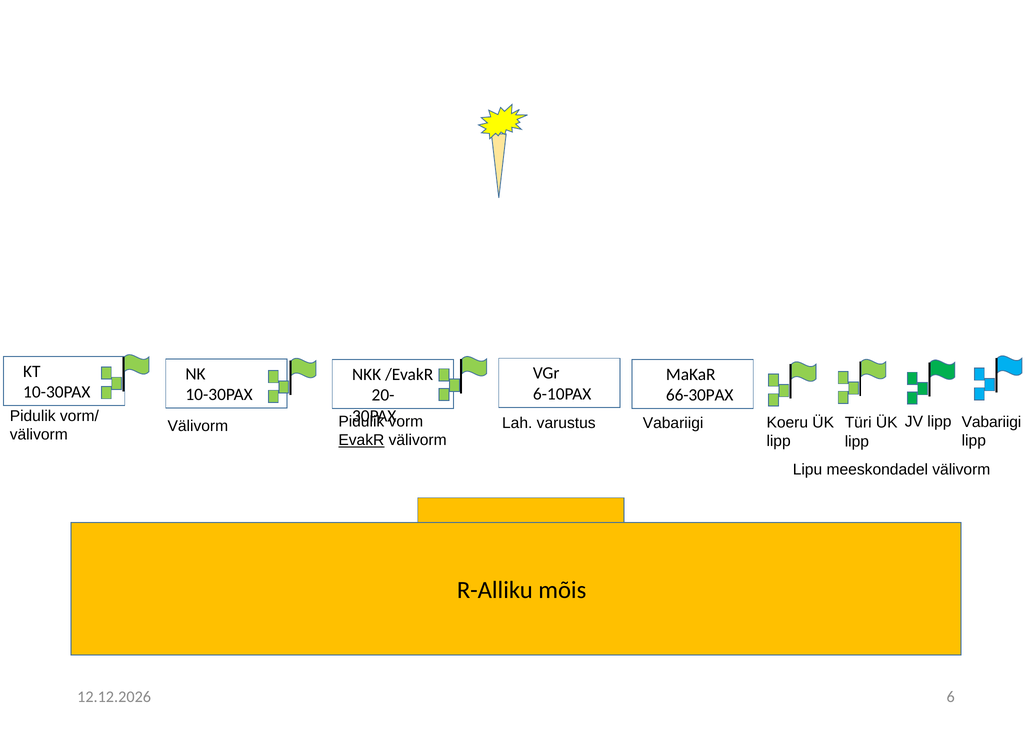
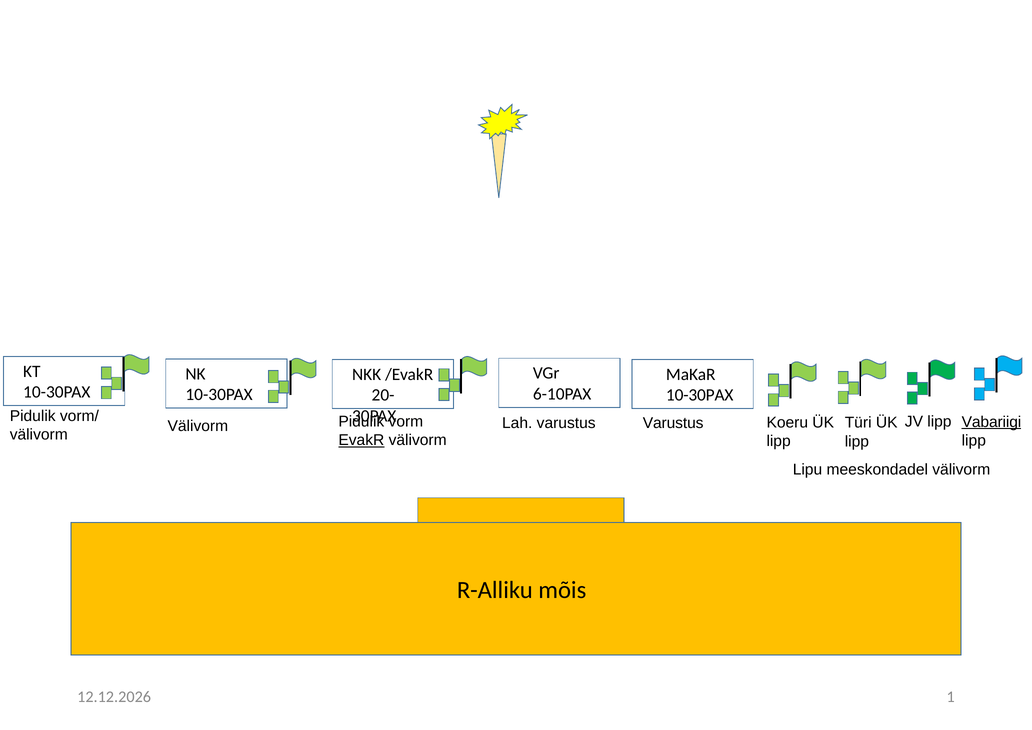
66-30PAX at (700, 395): 66-30PAX -> 10-30PAX
Vabariigi at (991, 422) underline: none -> present
Vabariigi at (673, 423): Vabariigi -> Varustus
6: 6 -> 1
